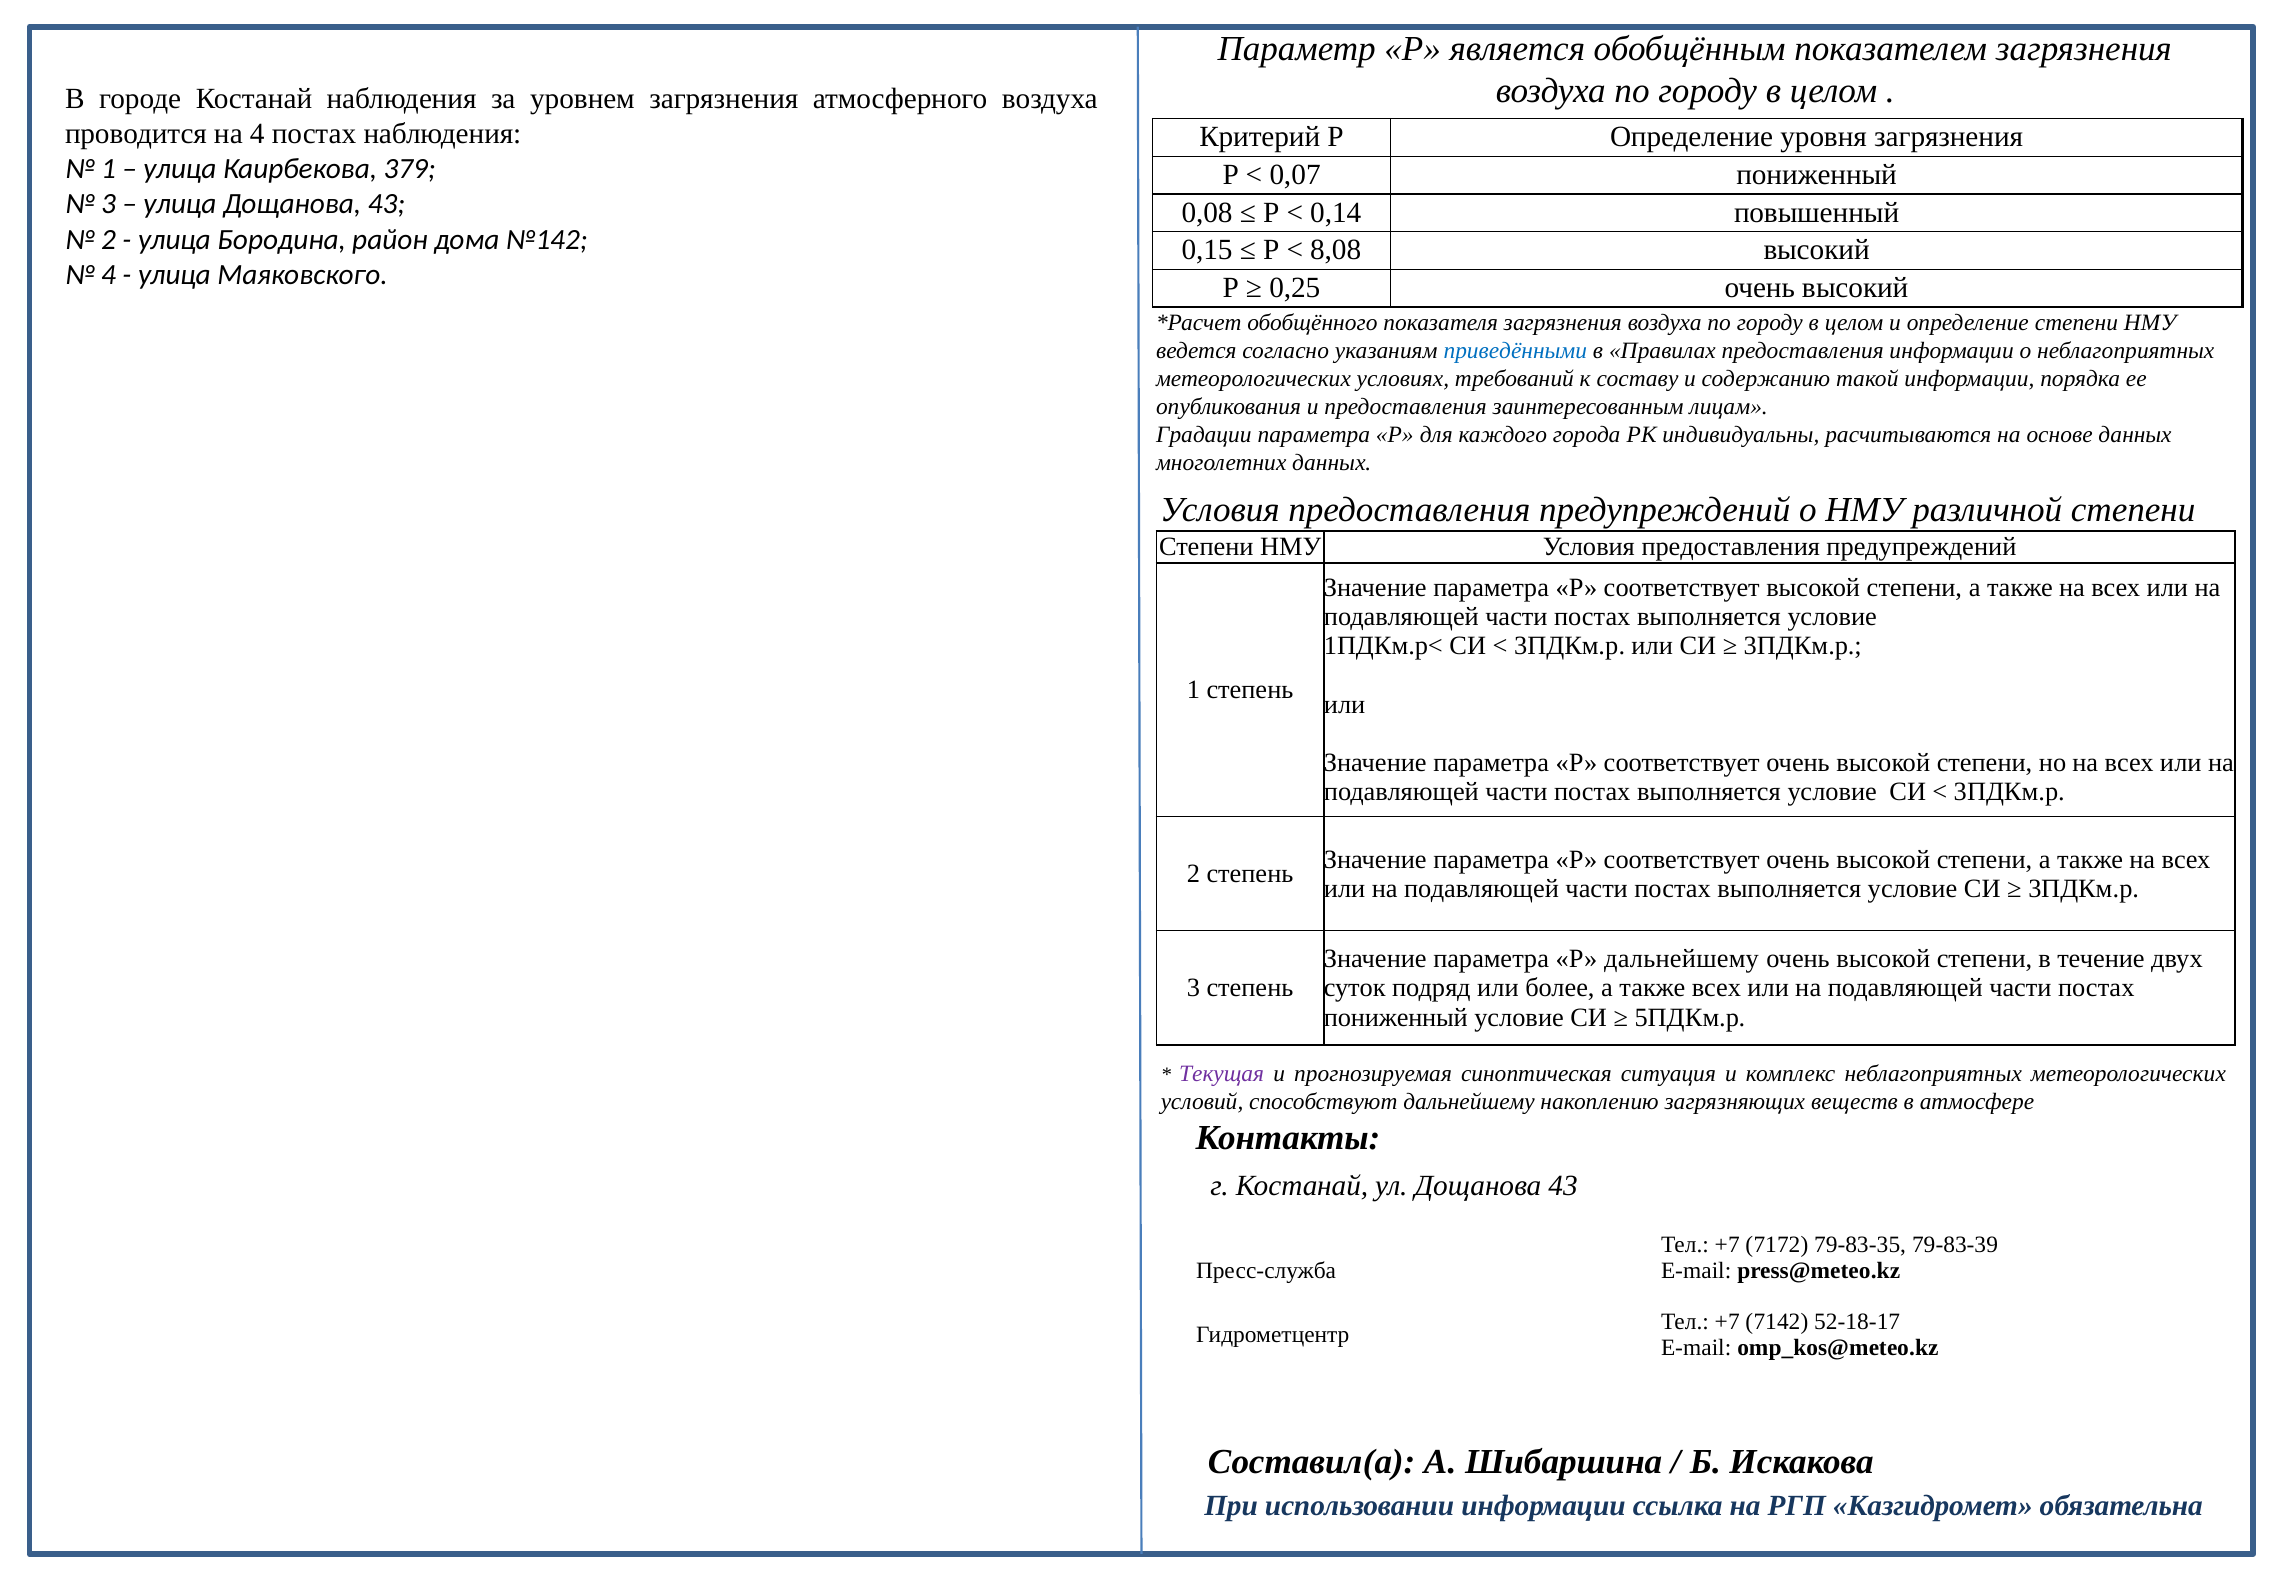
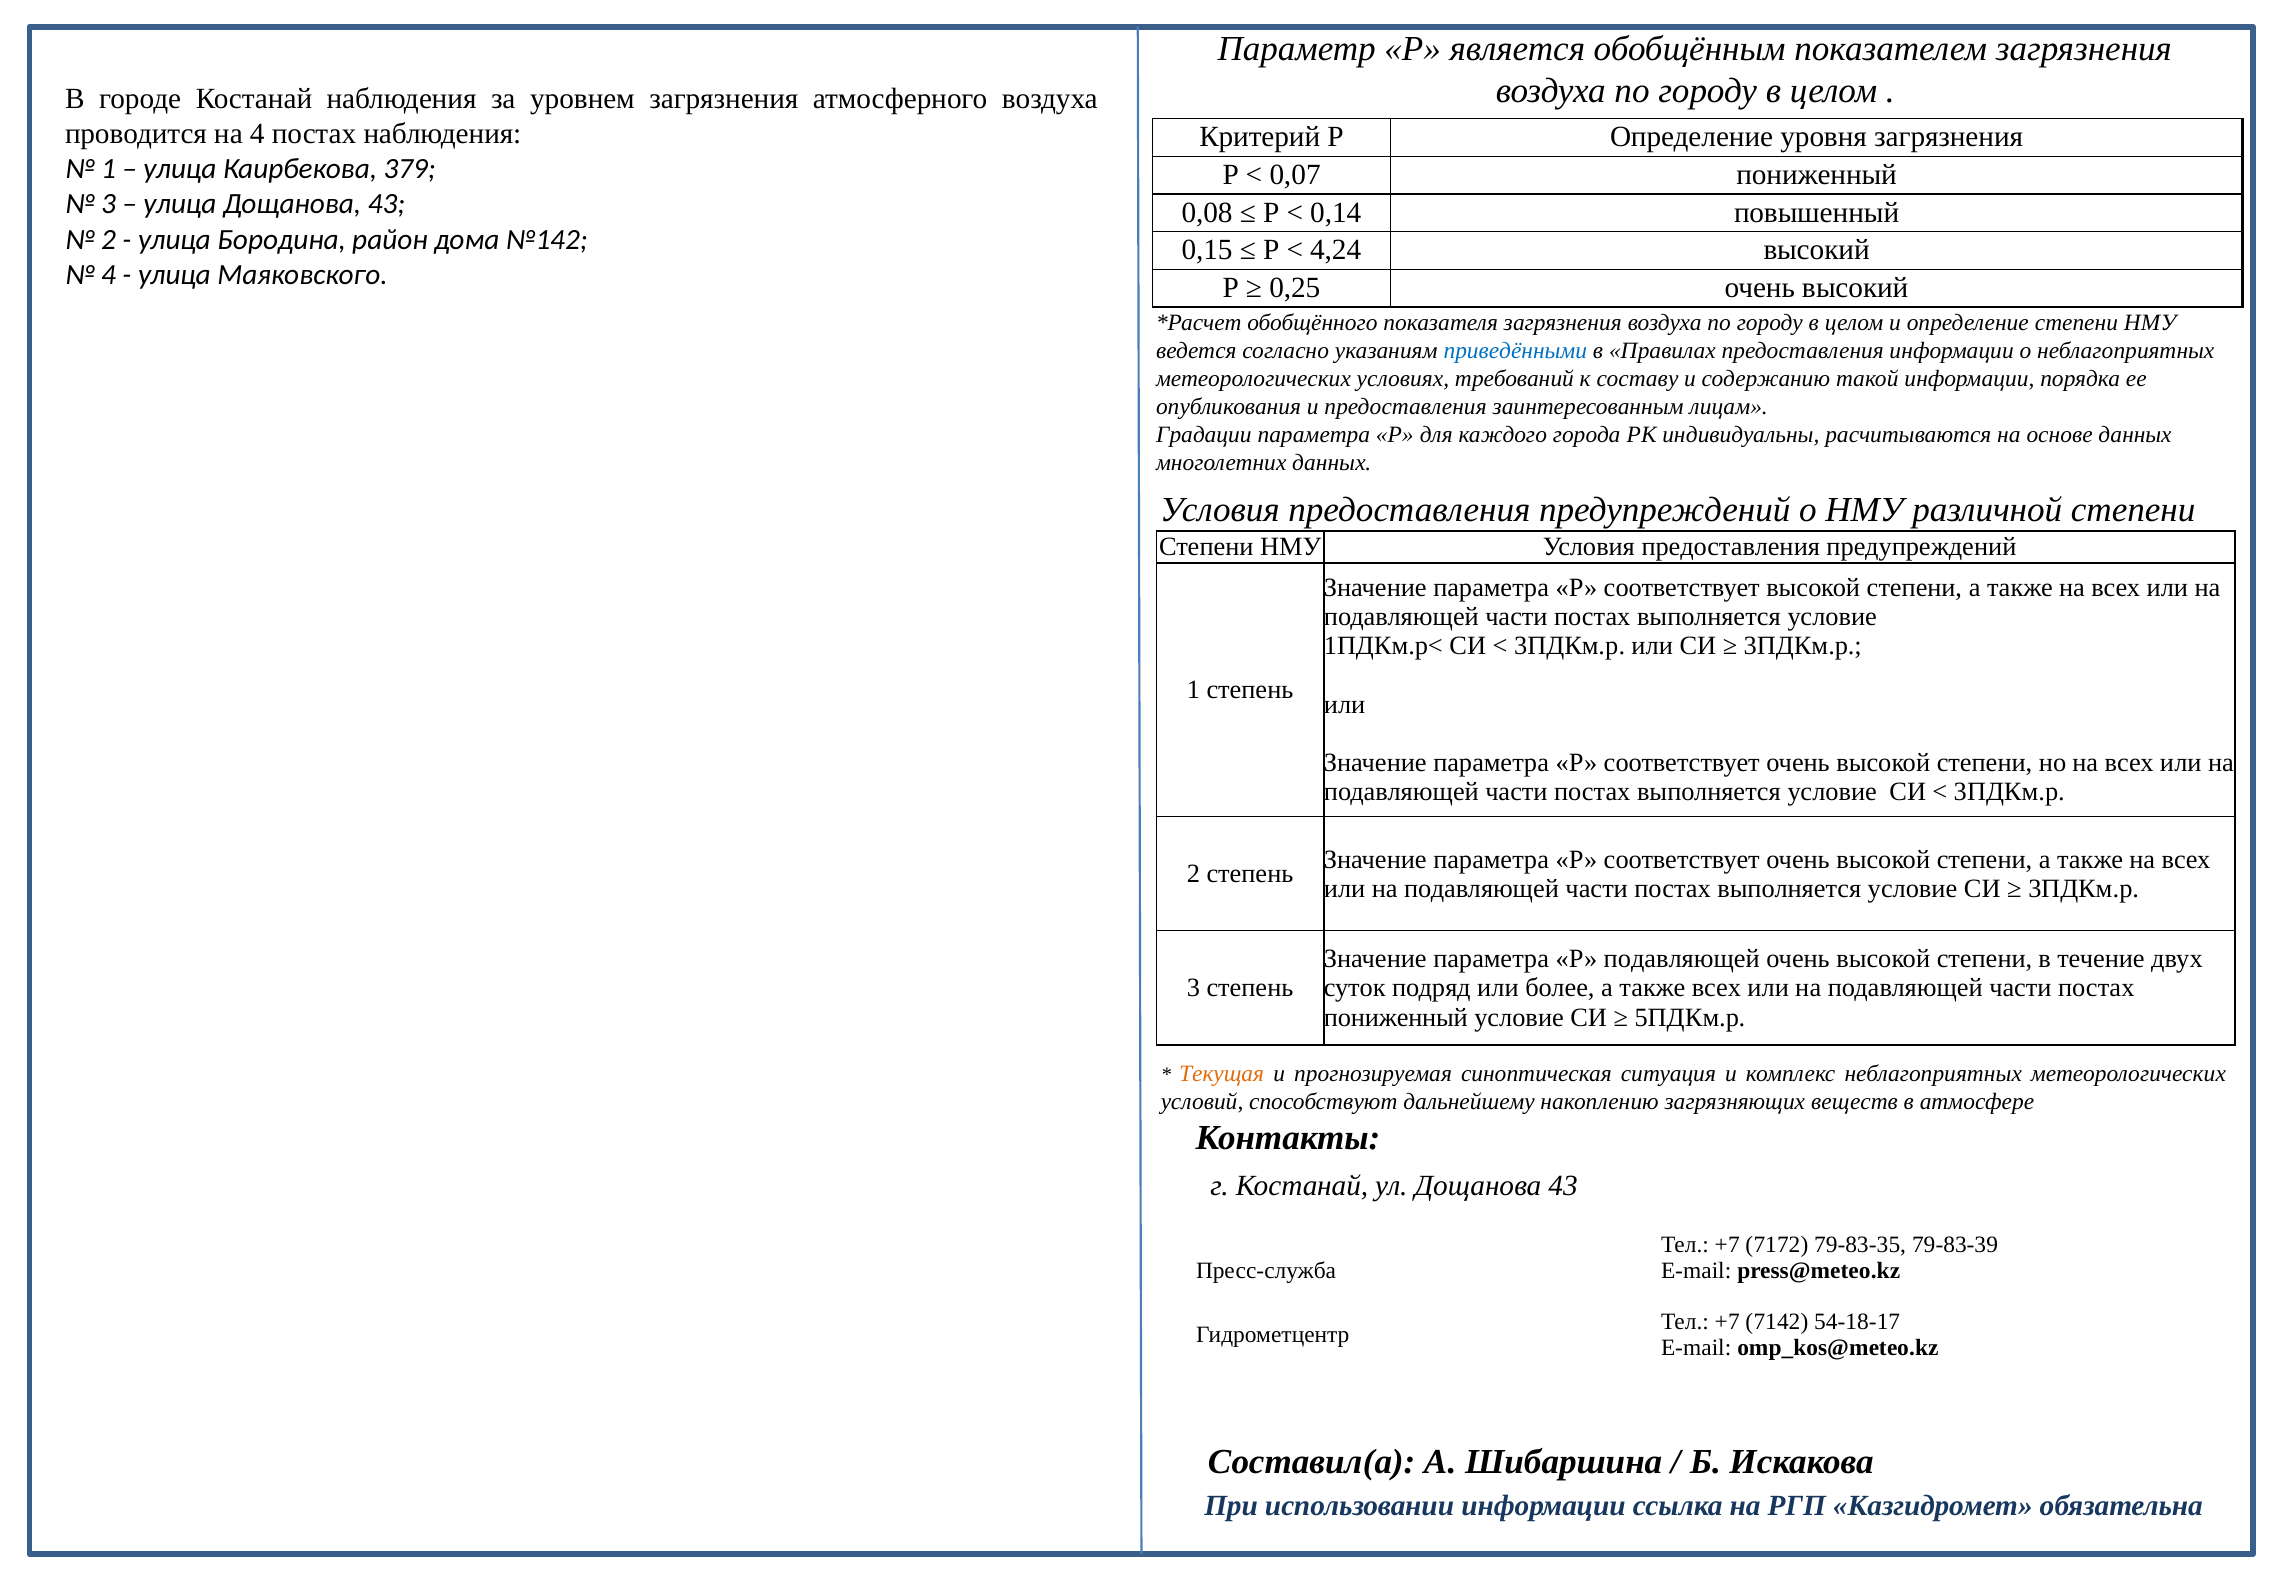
8,08: 8,08 -> 4,24
Р дальнейшему: дальнейшему -> подавляющей
Текущая colour: purple -> orange
52-18-17: 52-18-17 -> 54-18-17
